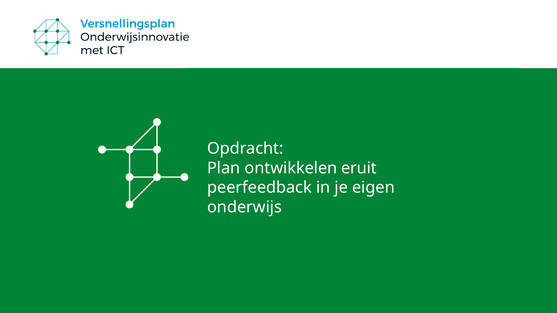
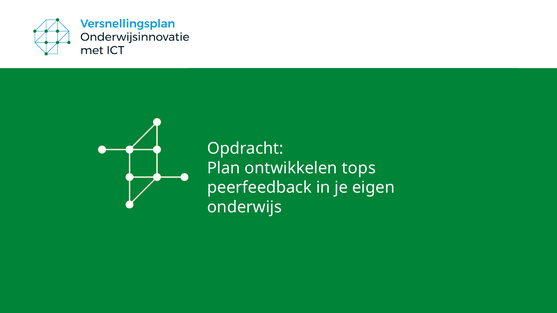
eruit: eruit -> tops
